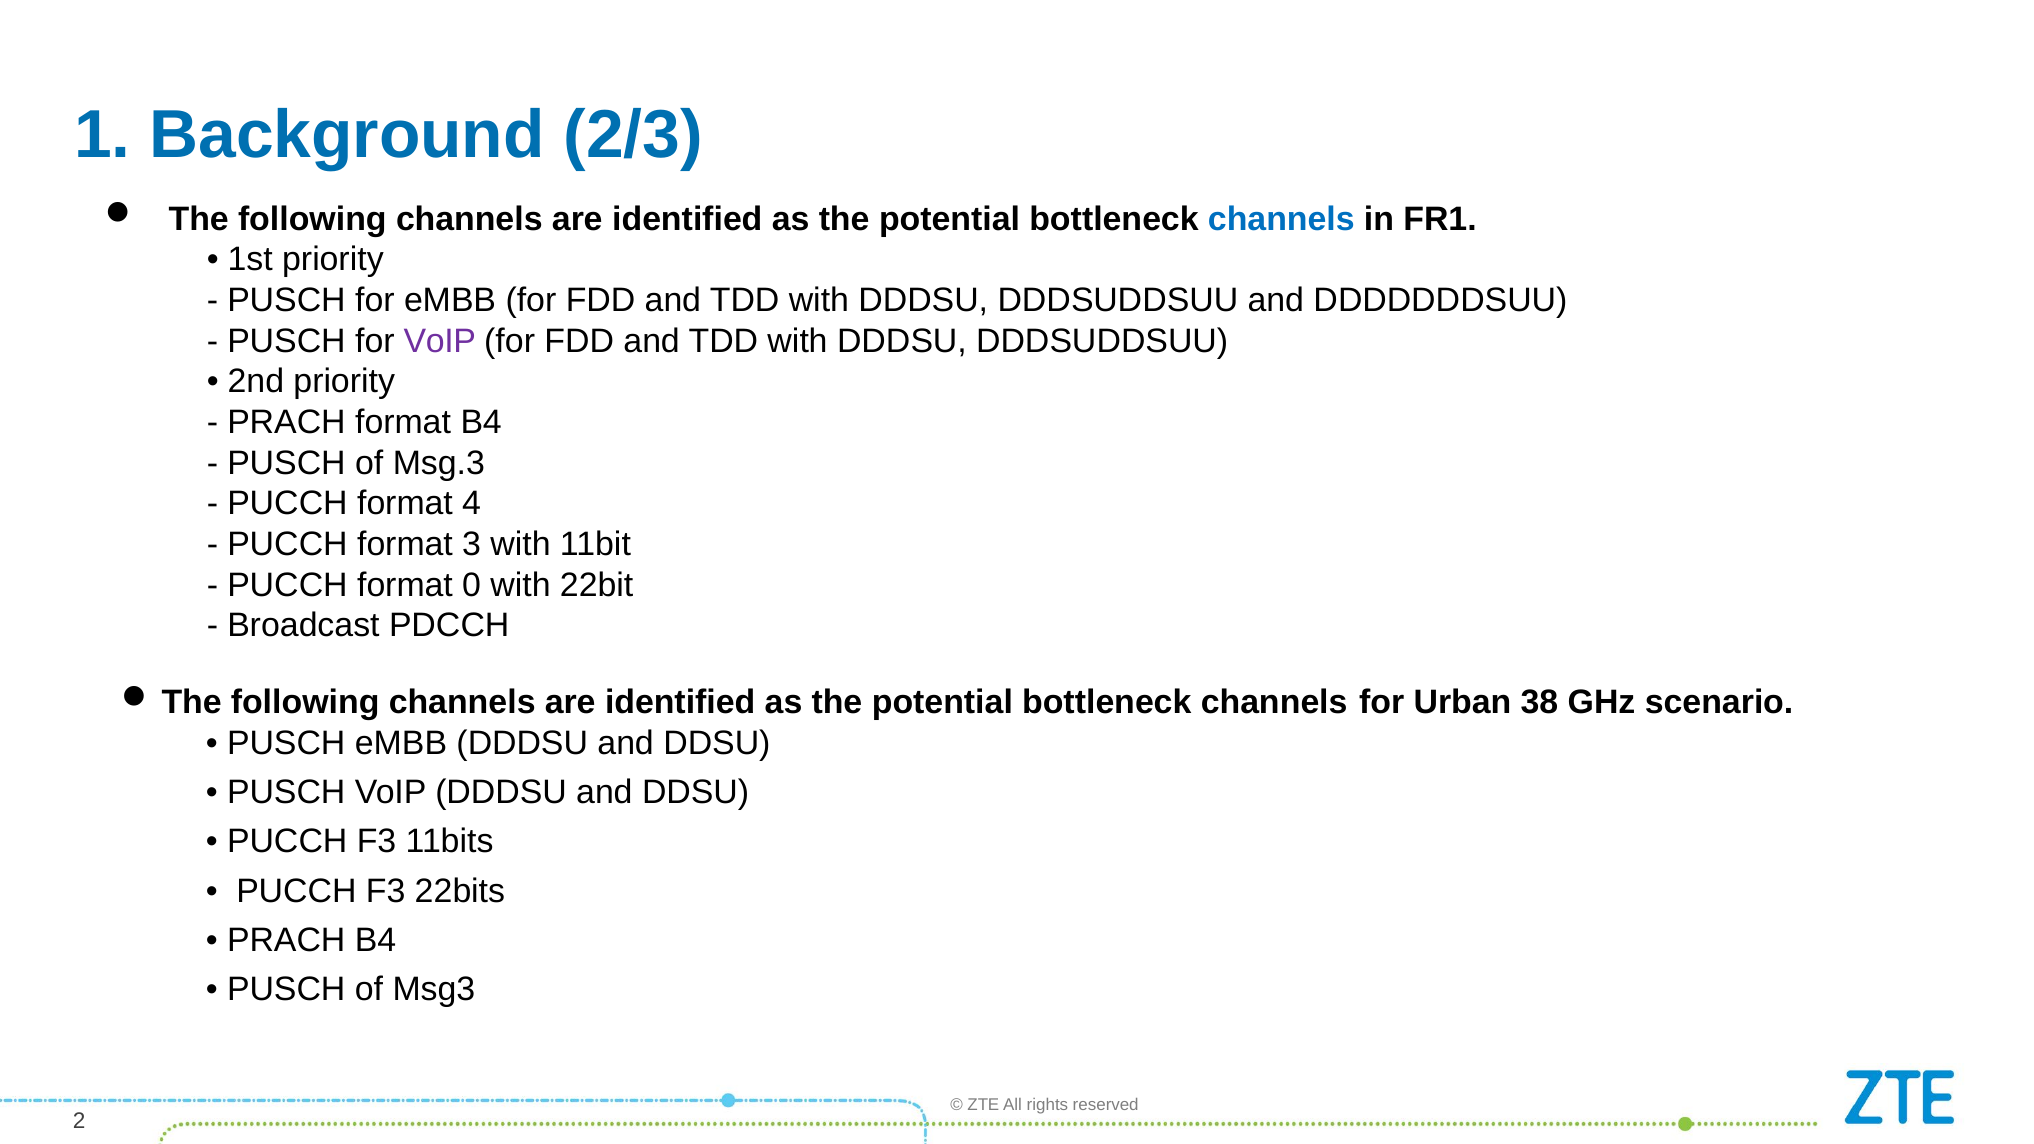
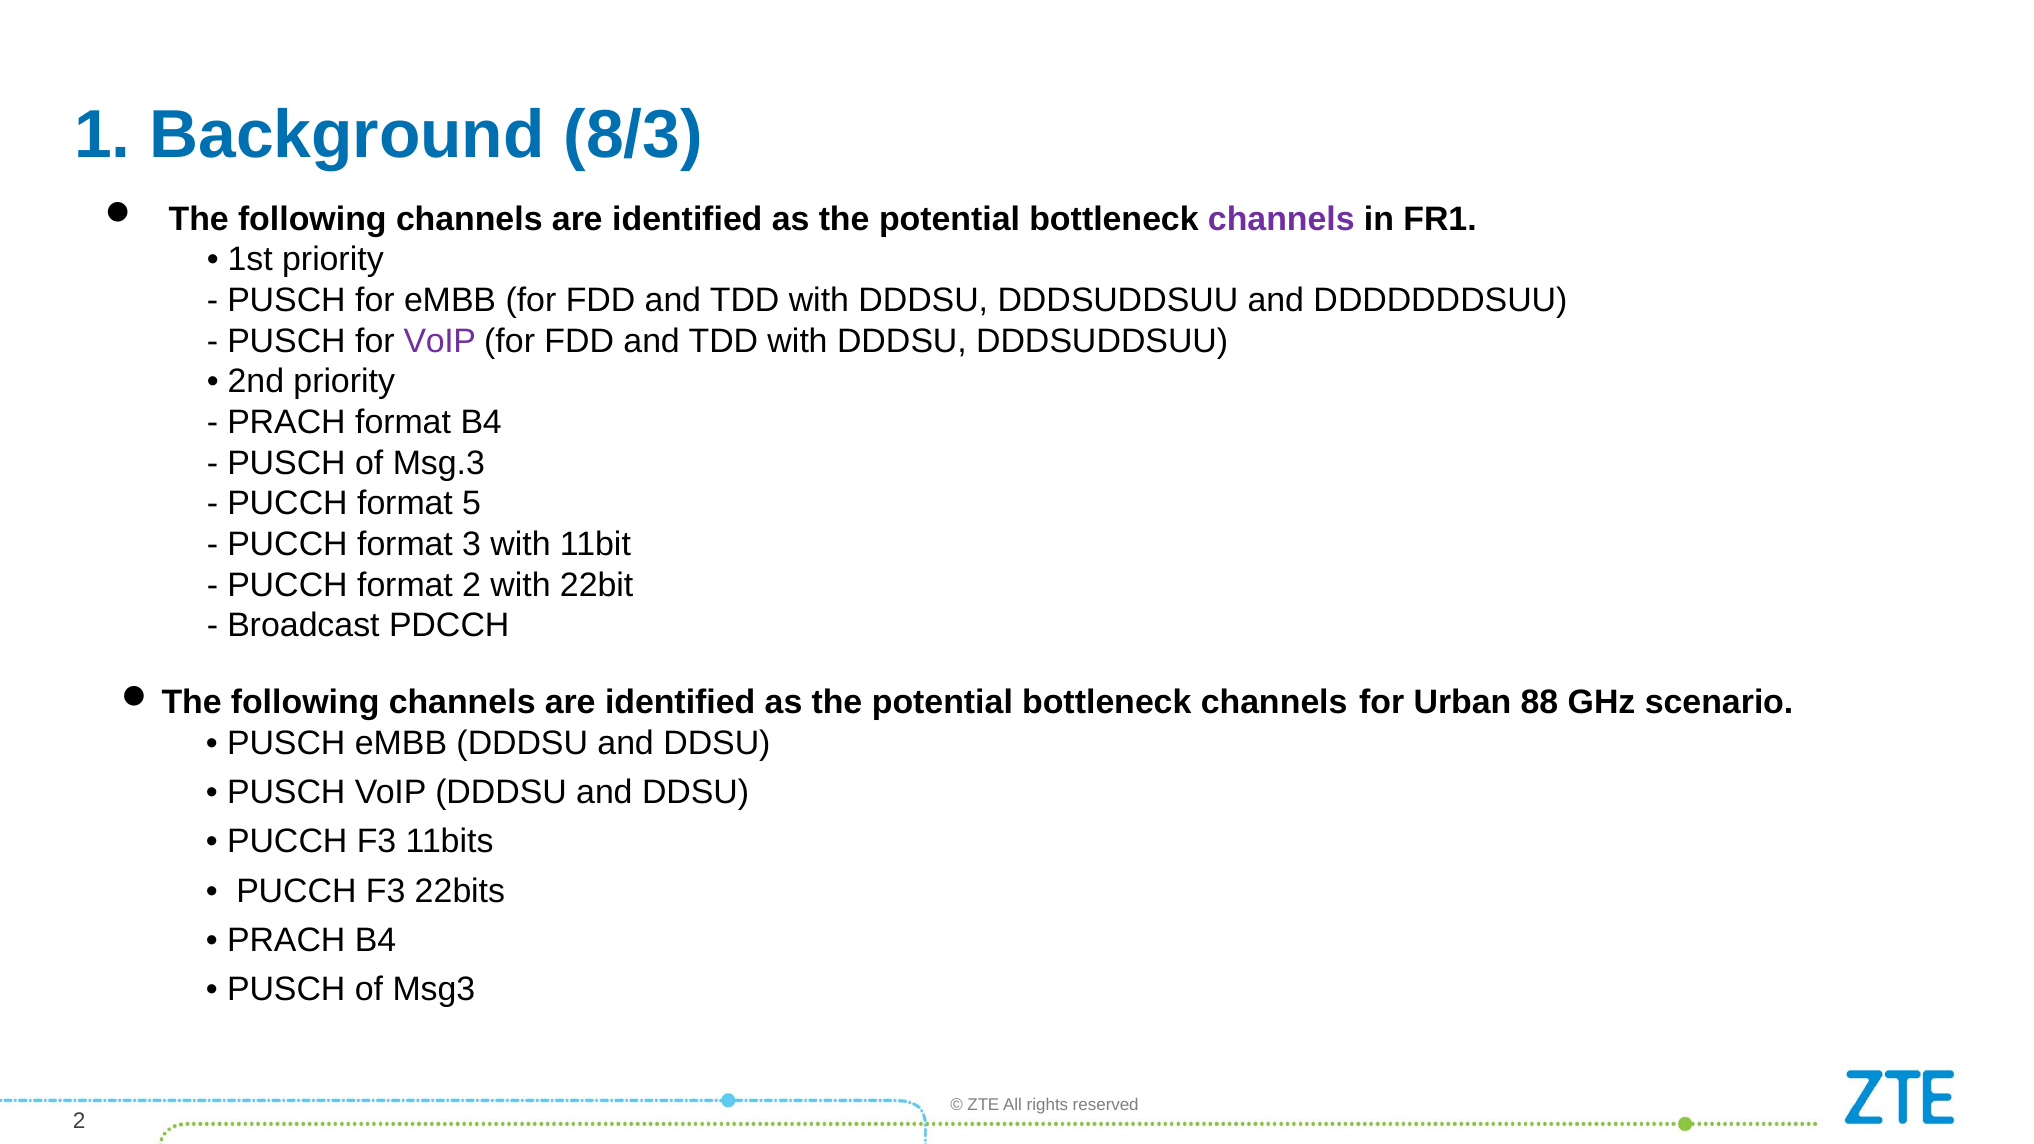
2/3: 2/3 -> 8/3
channels at (1281, 219) colour: blue -> purple
4: 4 -> 5
format 0: 0 -> 2
38: 38 -> 88
